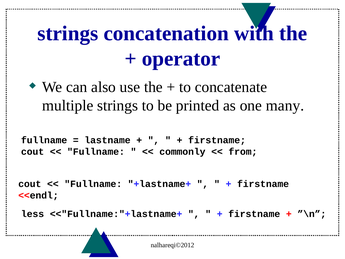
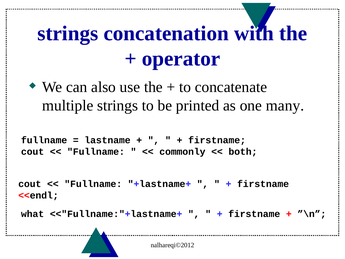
from: from -> both
less: less -> what
